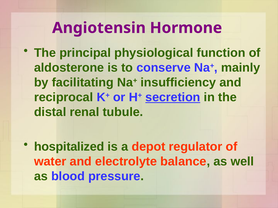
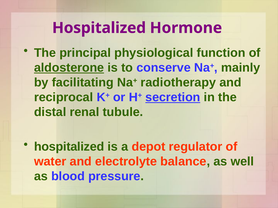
Angiotensin at (99, 28): Angiotensin -> Hospitalized
aldosterone underline: none -> present
insufficiency: insufficiency -> radiotherapy
